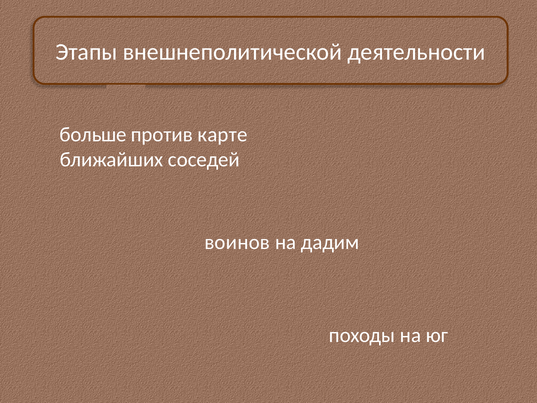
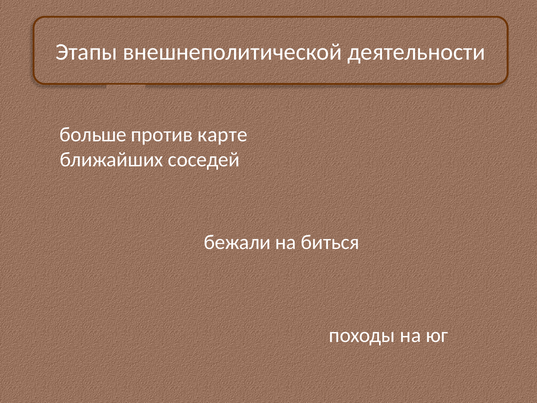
воинов: воинов -> бежали
дадим: дадим -> биться
